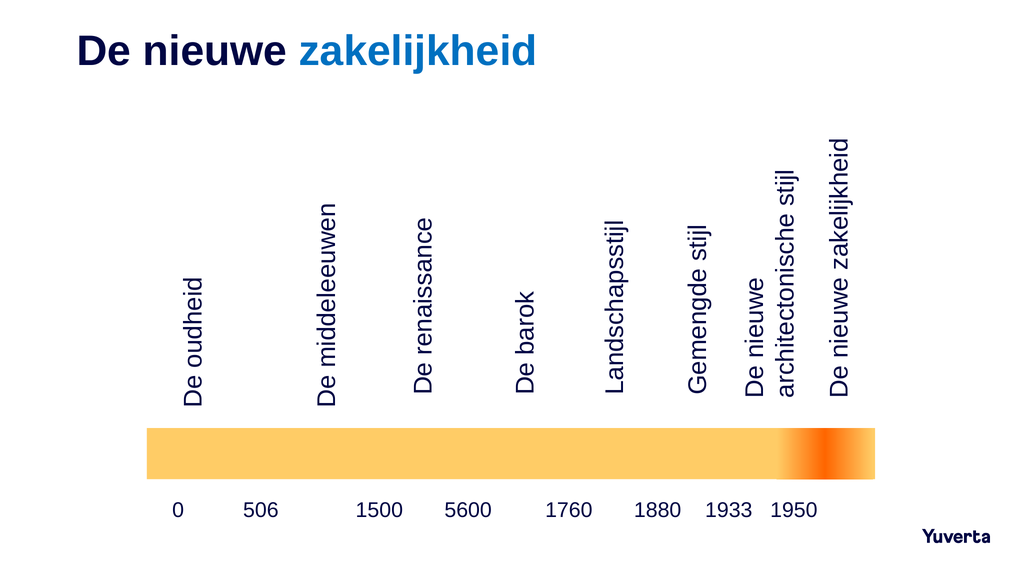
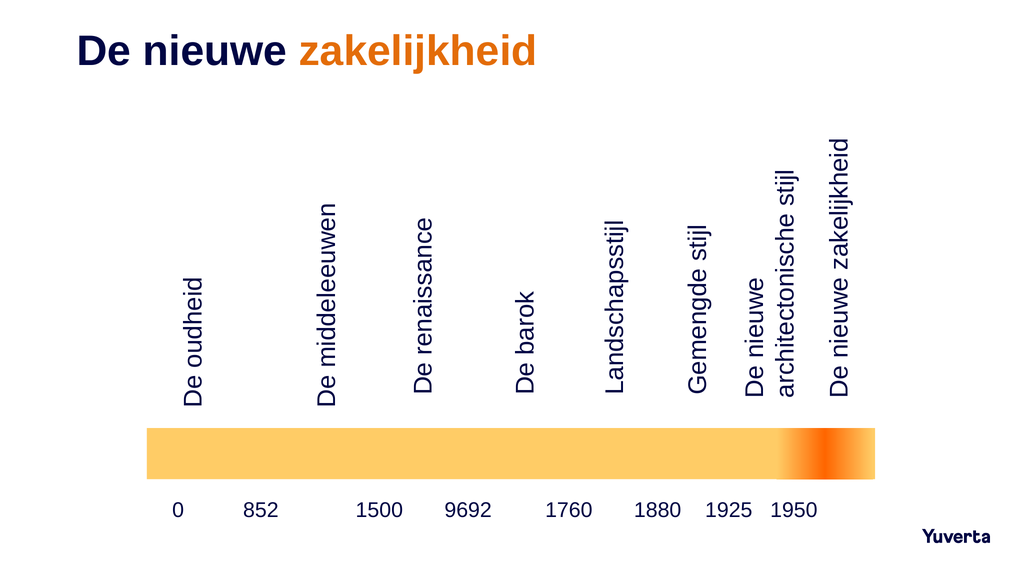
zakelijkheid colour: blue -> orange
506: 506 -> 852
5600: 5600 -> 9692
1933: 1933 -> 1925
